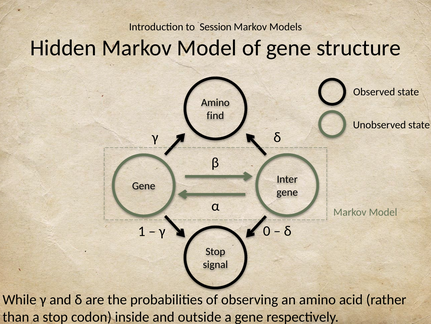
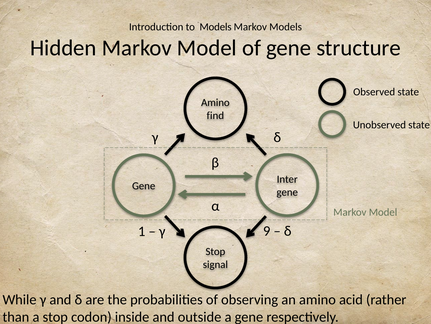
to Session: Session -> Models
0: 0 -> 9
